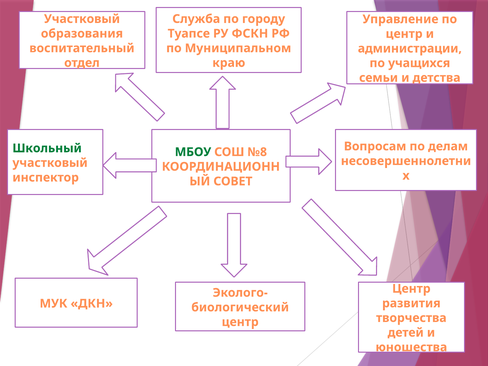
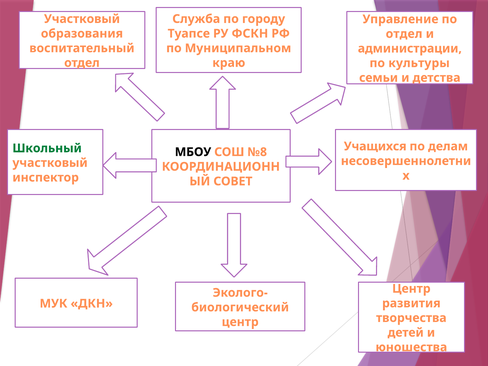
центр at (404, 34): центр -> отдел
учащихся: учащихся -> культуры
Вопросам: Вопросам -> Учащихся
МБОУ colour: green -> black
